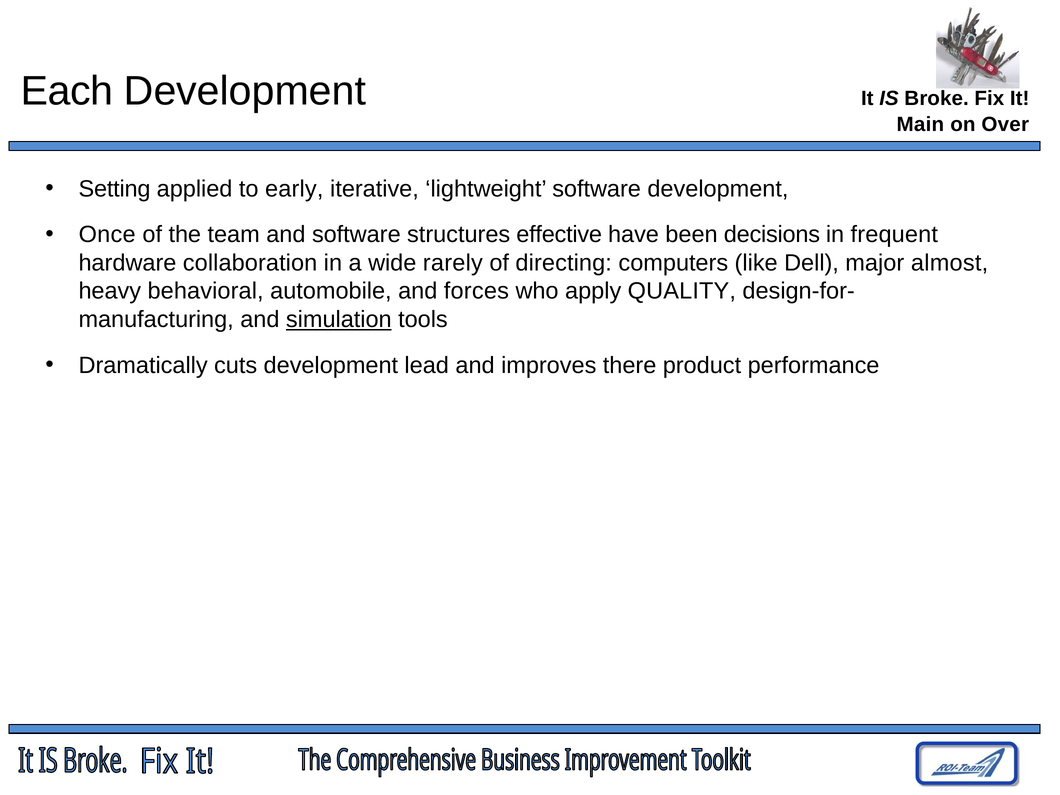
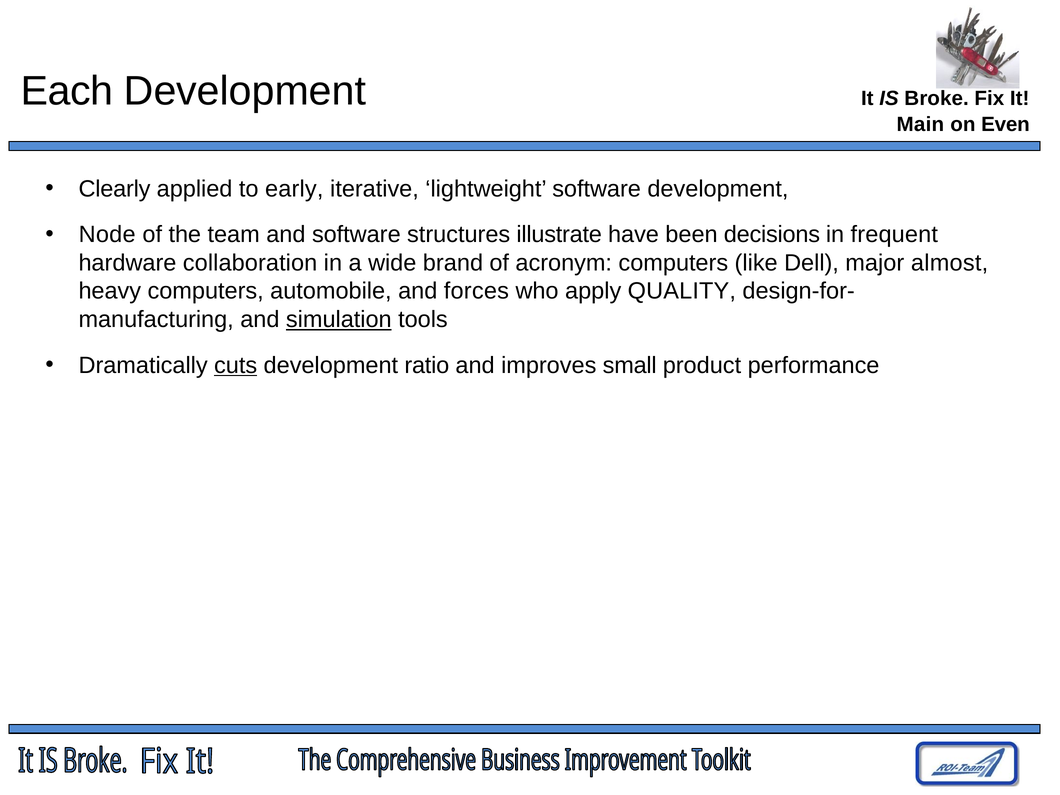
Over: Over -> Even
Setting: Setting -> Clearly
Once: Once -> Node
effective: effective -> illustrate
rarely: rarely -> brand
directing: directing -> acronym
heavy behavioral: behavioral -> computers
cuts underline: none -> present
lead: lead -> ratio
there: there -> small
